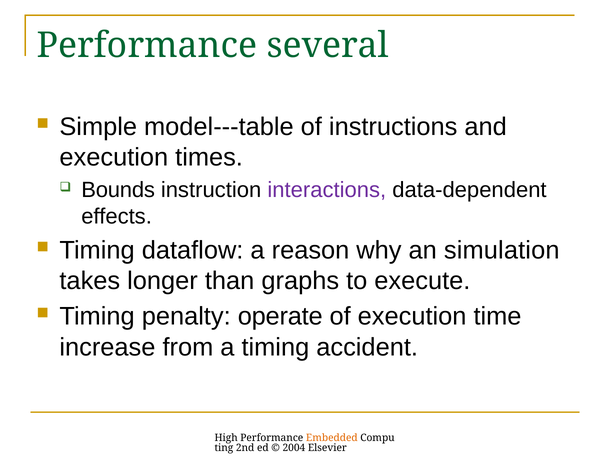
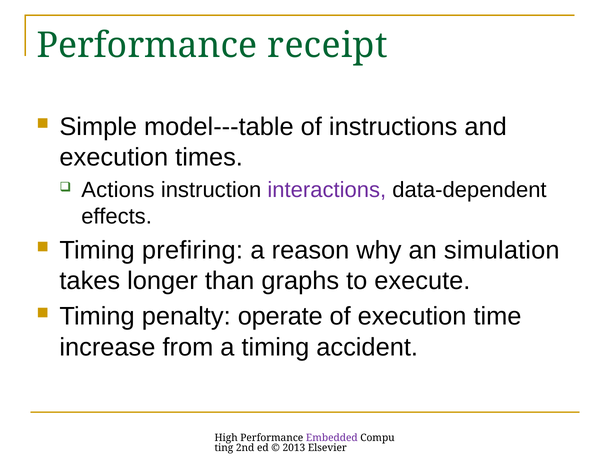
several: several -> receipt
Bounds: Bounds -> Actions
dataflow: dataflow -> prefiring
Embedded colour: orange -> purple
2004: 2004 -> 2013
